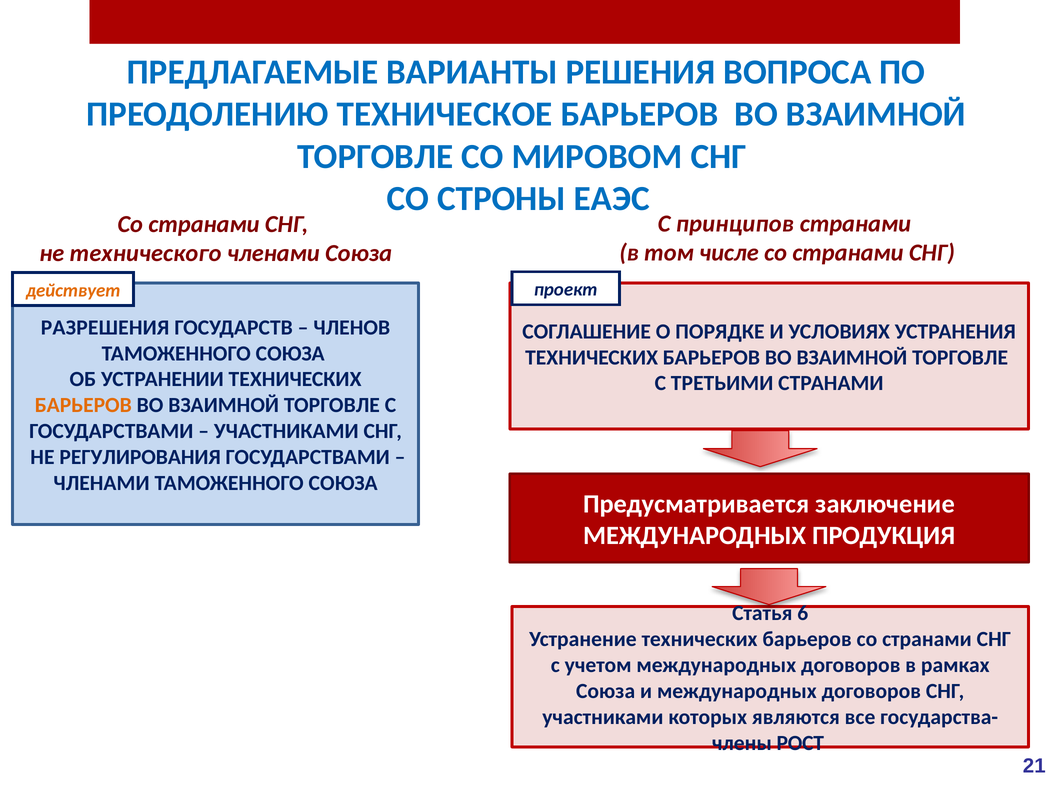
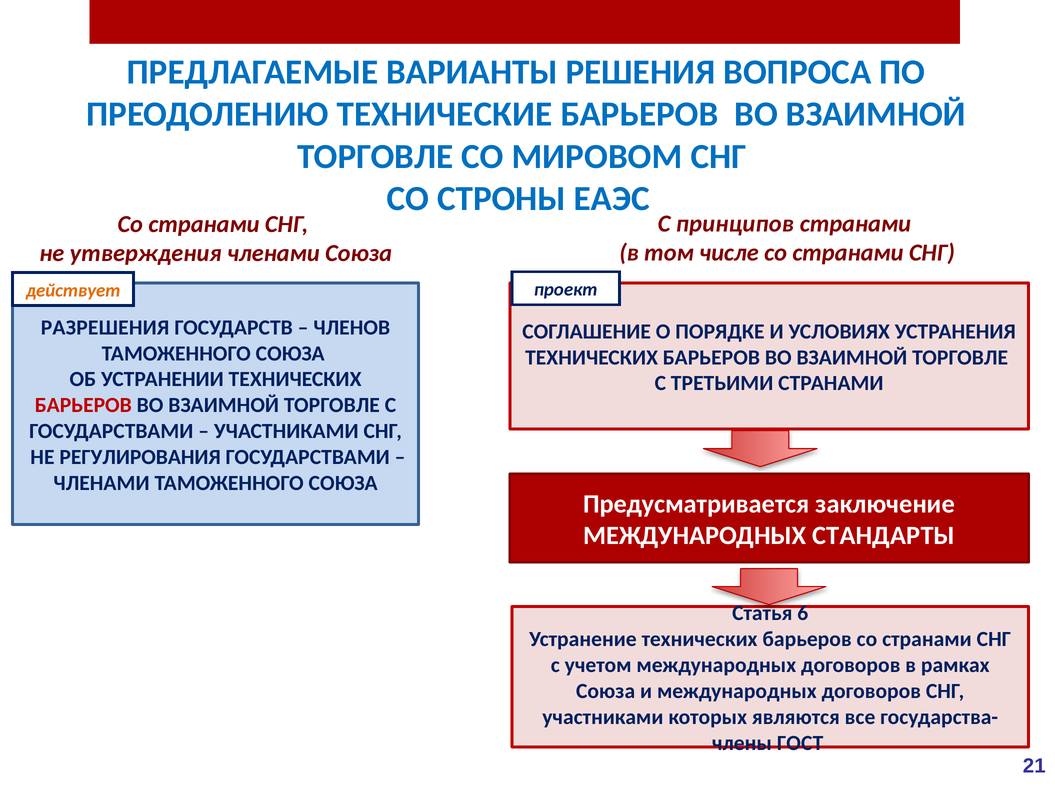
ТЕХНИЧЕСКОЕ: ТЕХНИЧЕСКОЕ -> ТЕХНИЧЕСКИЕ
технического: технического -> утверждения
БАРЬЕРОВ at (83, 405) colour: orange -> red
ПРОДУКЦИЯ: ПРОДУКЦИЯ -> СТАНДАРТЫ
РОСТ: РОСТ -> ГОСТ
